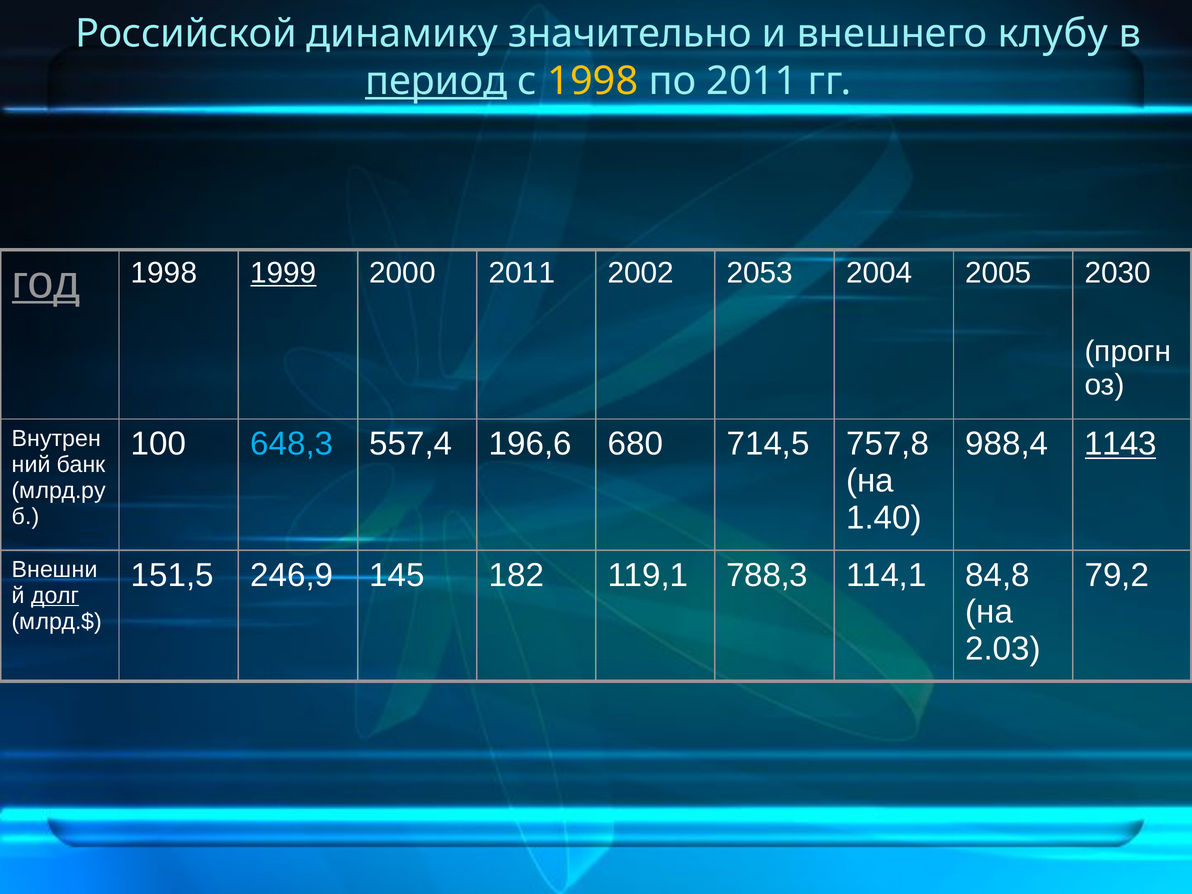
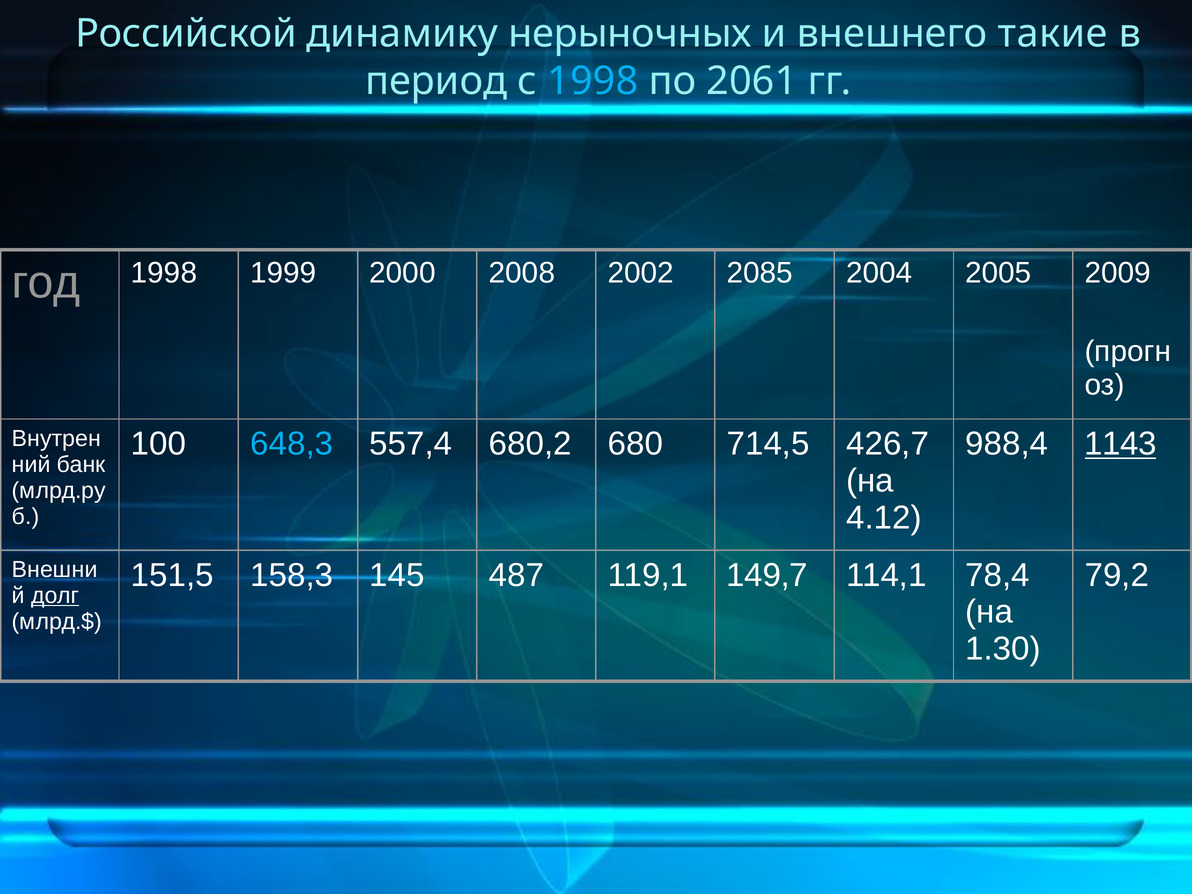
значительно: значительно -> нерыночных
клубу: клубу -> такие
период underline: present -> none
1998 at (593, 81) colour: yellow -> light blue
по 2011: 2011 -> 2061
год underline: present -> none
1999 underline: present -> none
2000 2011: 2011 -> 2008
2053: 2053 -> 2085
2030: 2030 -> 2009
196,6: 196,6 -> 680,2
757,8: 757,8 -> 426,7
1.40: 1.40 -> 4.12
246,9: 246,9 -> 158,3
182: 182 -> 487
788,3: 788,3 -> 149,7
84,8: 84,8 -> 78,4
2.03: 2.03 -> 1.30
